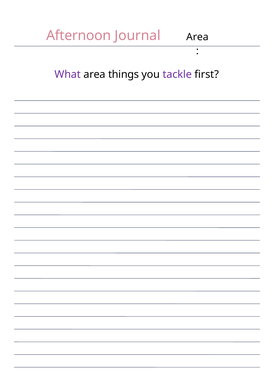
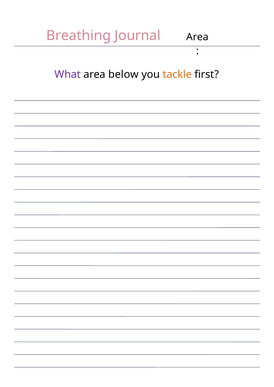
Afternoon: Afternoon -> Breathing
things: things -> below
tackle colour: purple -> orange
